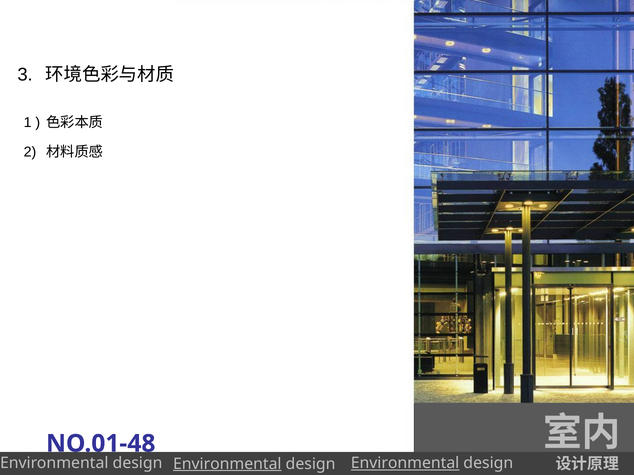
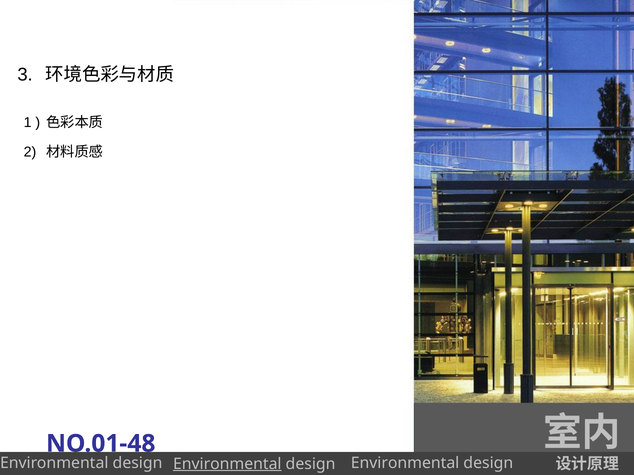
Environmental at (405, 464) underline: present -> none
